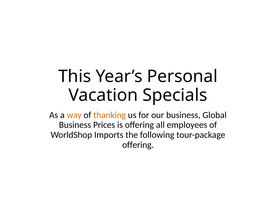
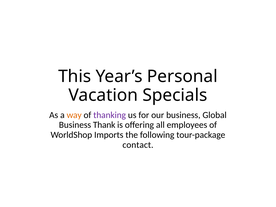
thanking colour: orange -> purple
Prices: Prices -> Thank
offering at (138, 145): offering -> contact
